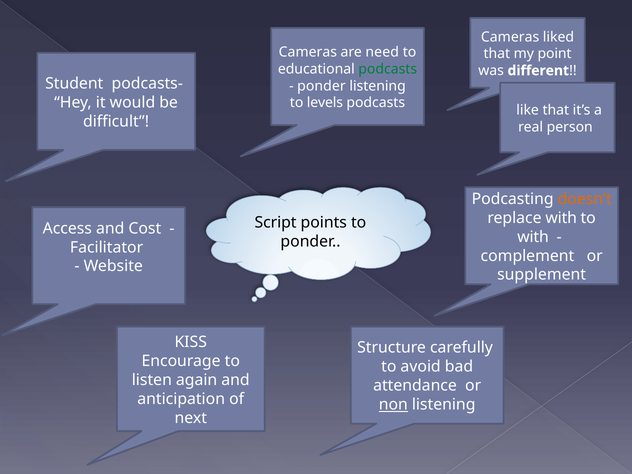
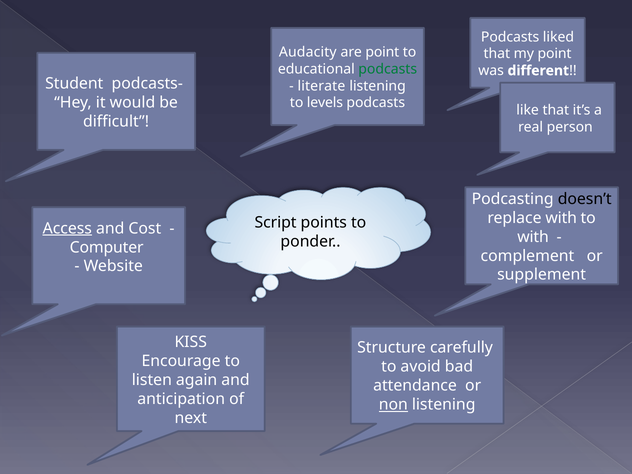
Cameras at (510, 37): Cameras -> Podcasts
Cameras at (308, 52): Cameras -> Audacity
are need: need -> point
ponder at (321, 86): ponder -> literate
doesn’t colour: orange -> black
Access underline: none -> present
Facilitator: Facilitator -> Computer
